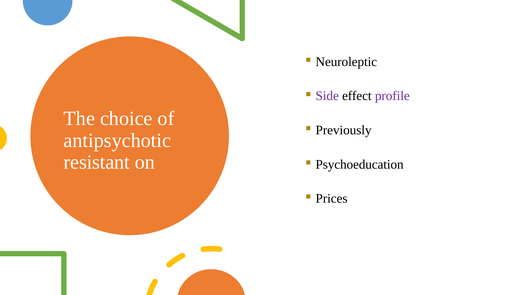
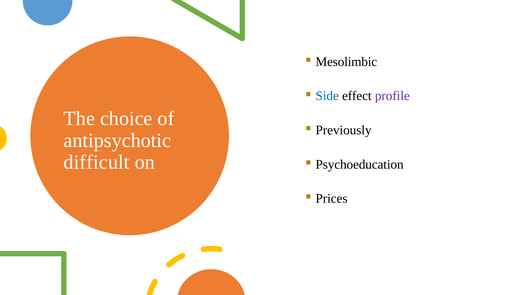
Neuroleptic: Neuroleptic -> Mesolimbic
Side colour: purple -> blue
resistant: resistant -> difficult
